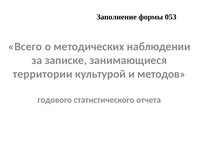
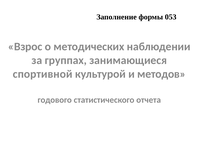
Всего: Всего -> Взрос
записке: записке -> группах
территории: территории -> спортивной
